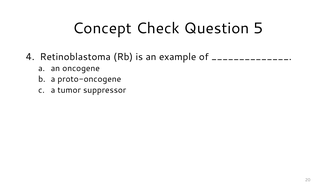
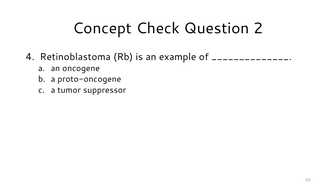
5: 5 -> 2
